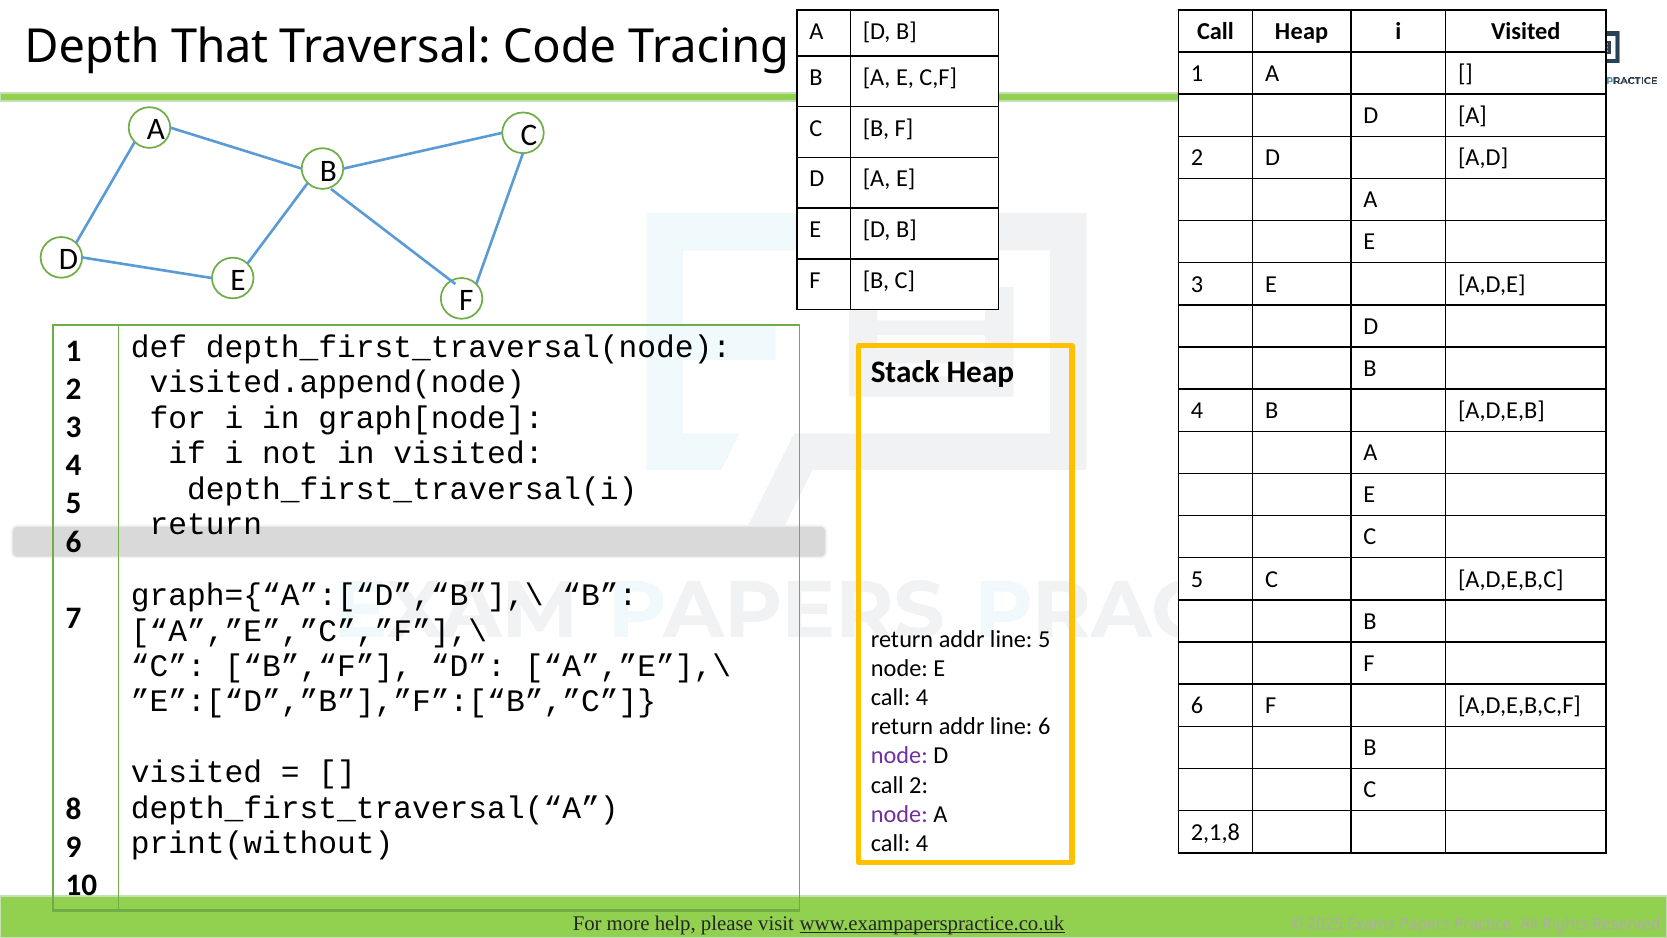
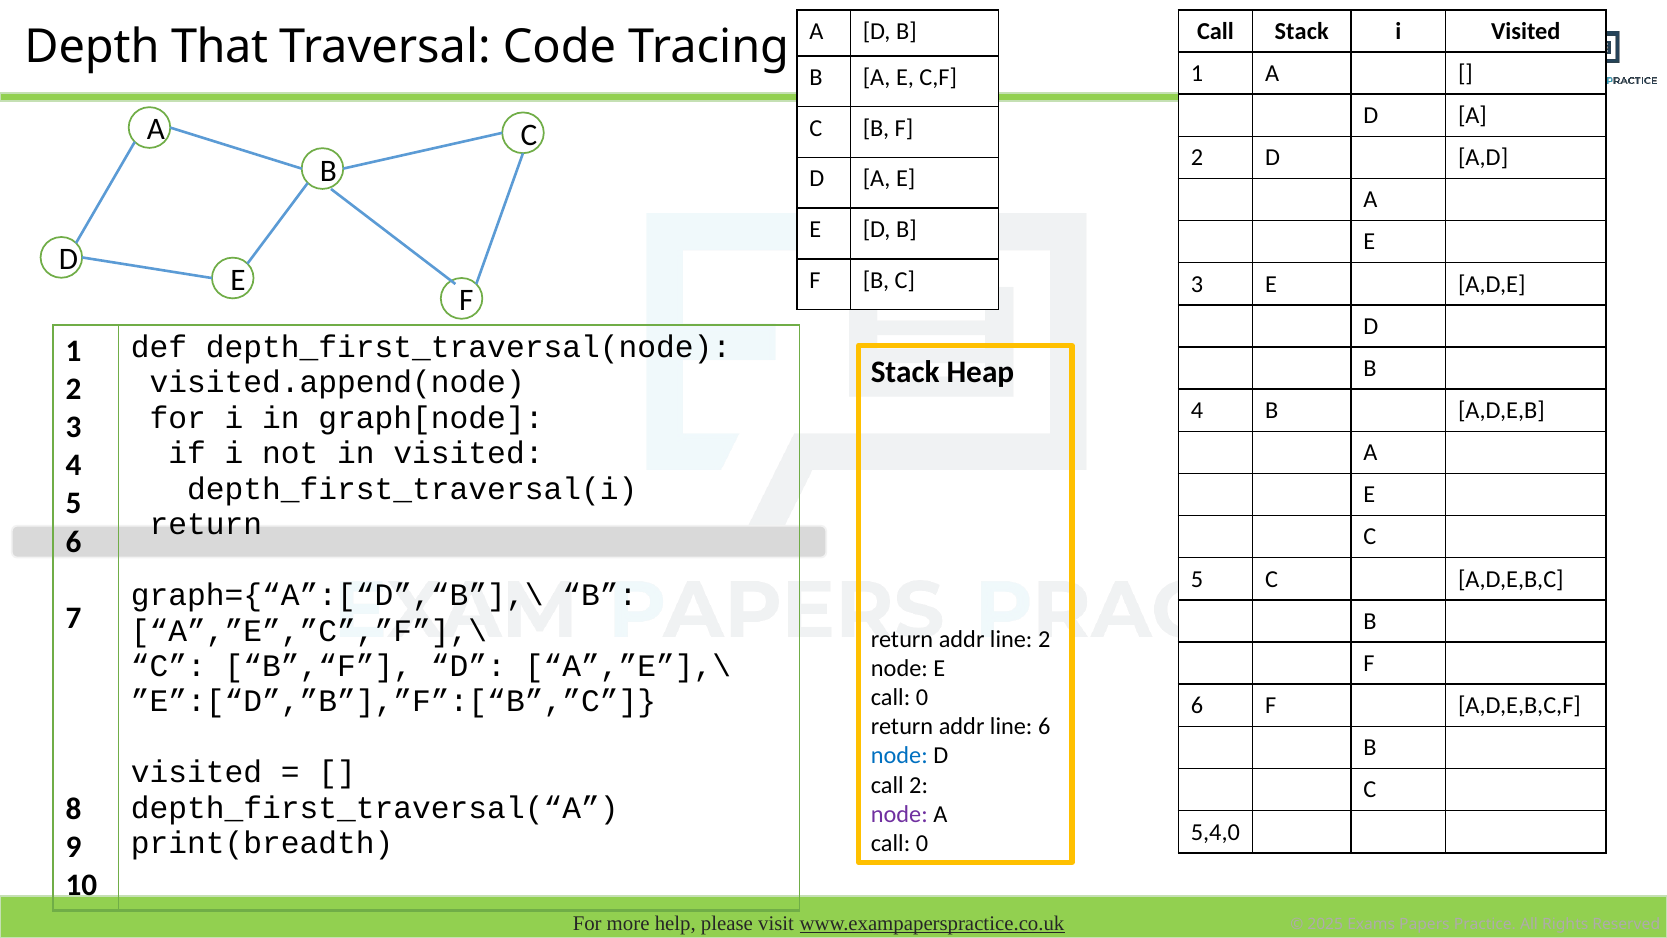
Call Heap: Heap -> Stack
line 5: 5 -> 2
4 at (922, 697): 4 -> 0
node at (899, 756) colour: purple -> blue
2,1,8: 2,1,8 -> 5,4,0
print(without: print(without -> print(breadth
4 at (922, 843): 4 -> 0
